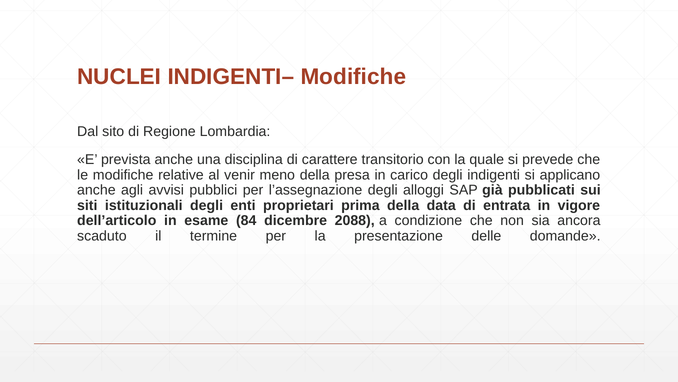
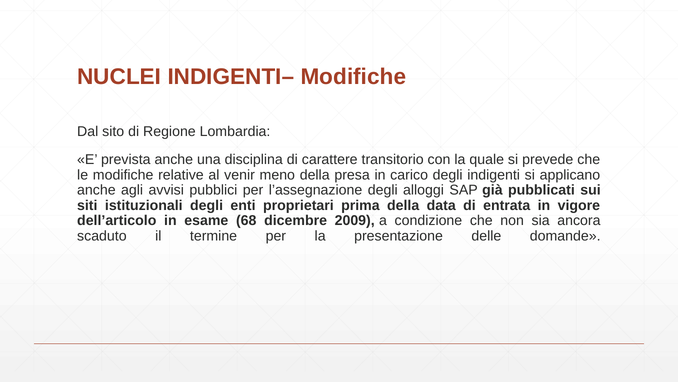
84: 84 -> 68
2088: 2088 -> 2009
